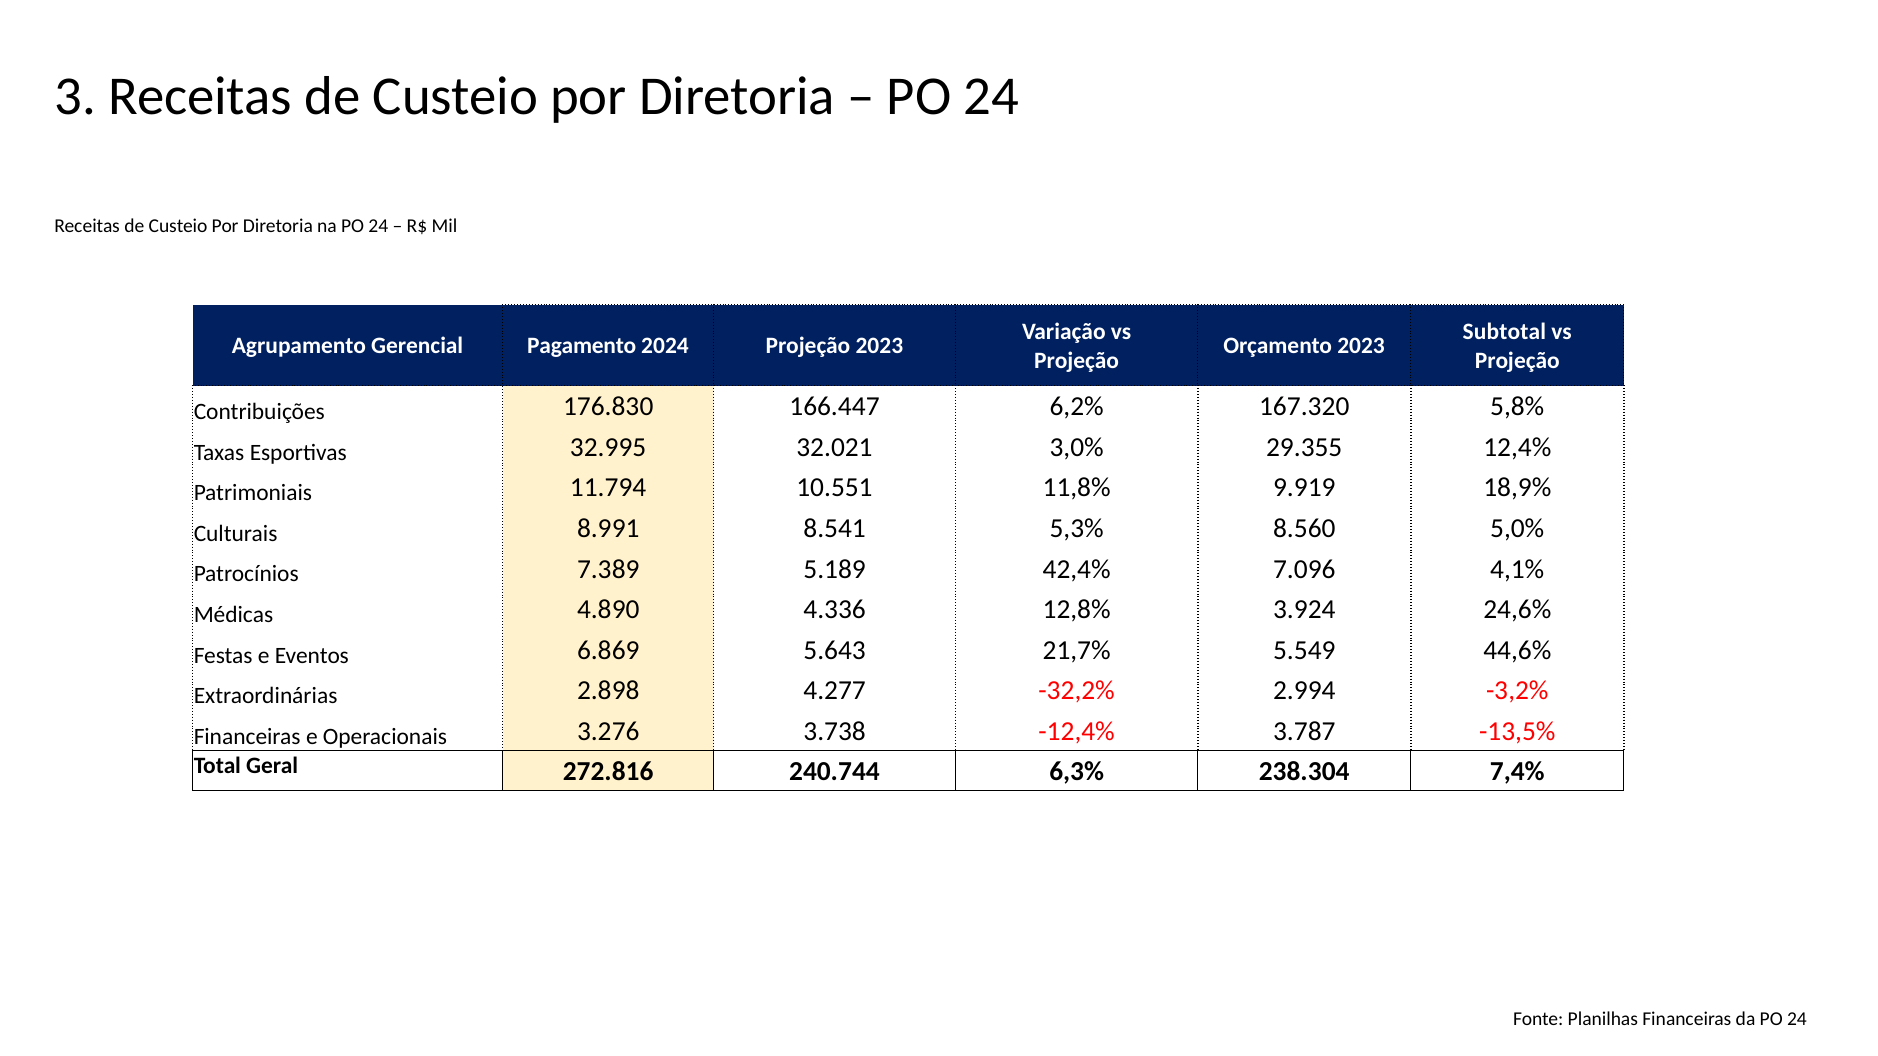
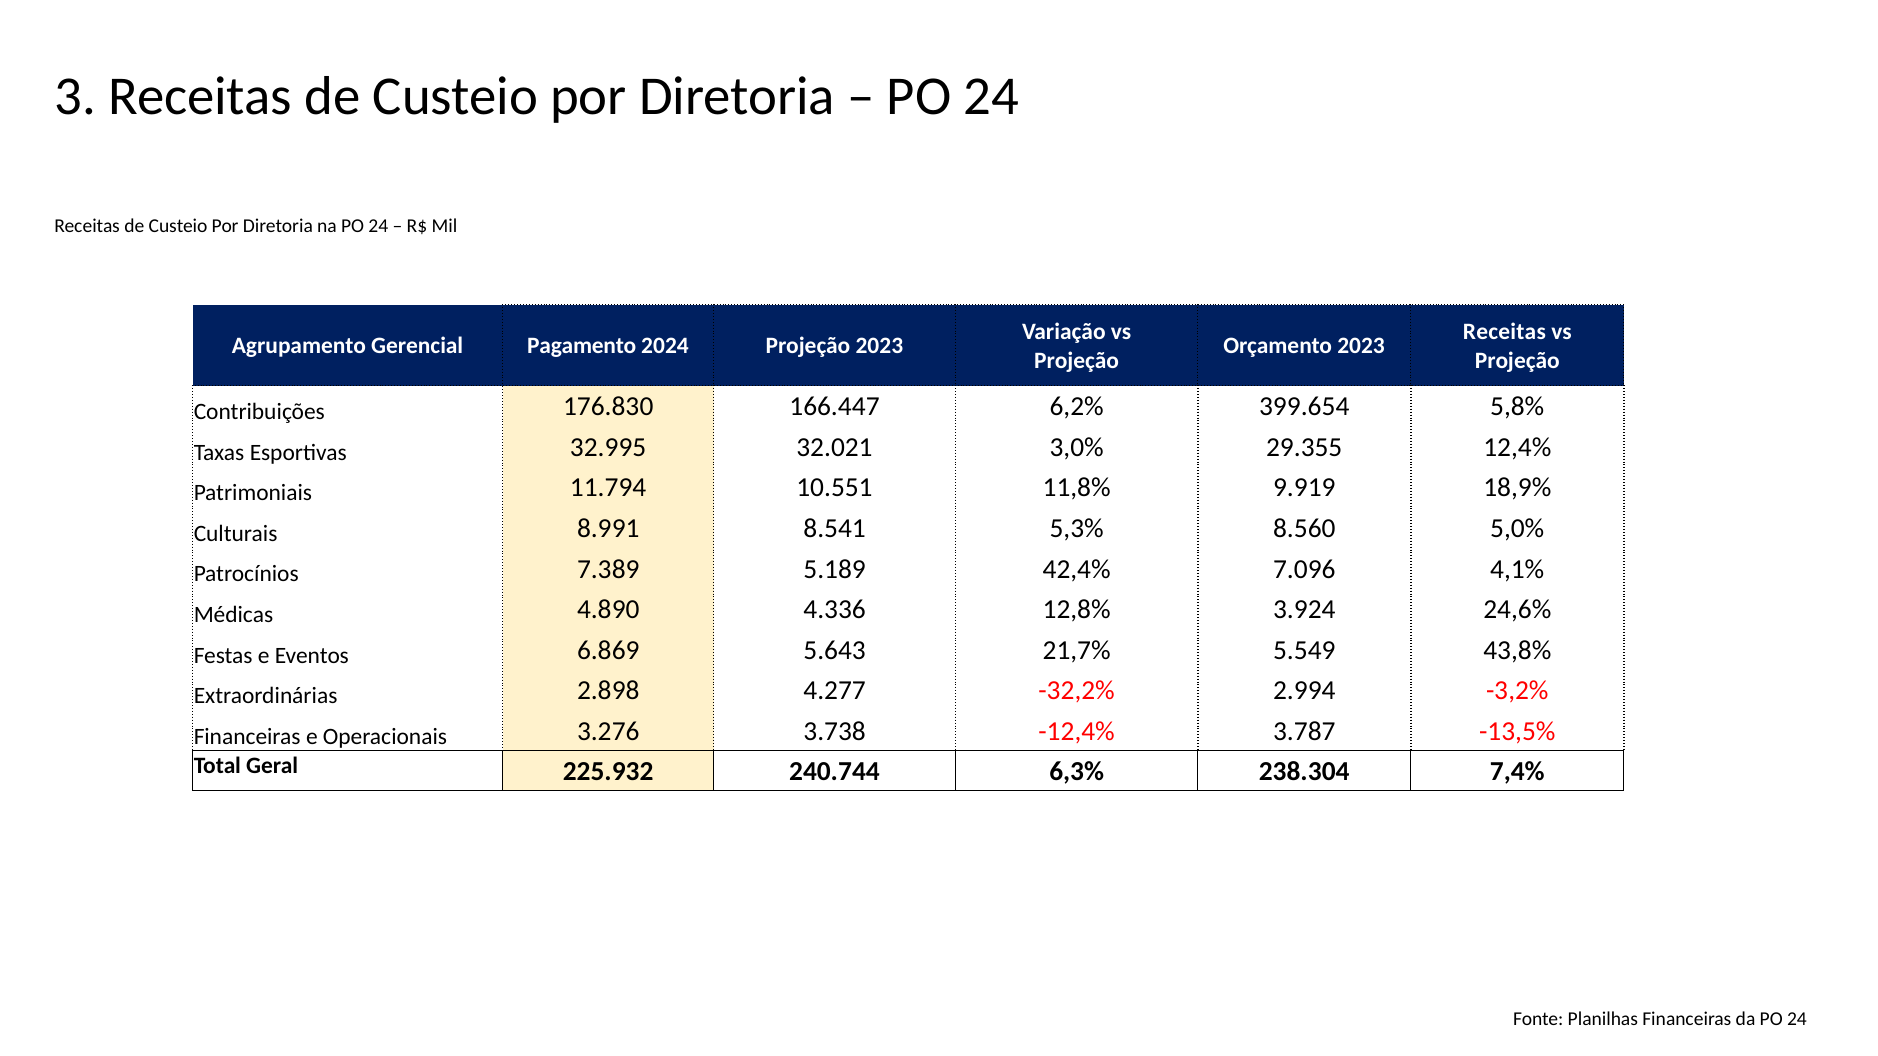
Subtotal at (1504, 332): Subtotal -> Receitas
167.320: 167.320 -> 399.654
44,6%: 44,6% -> 43,8%
272.816: 272.816 -> 225.932
